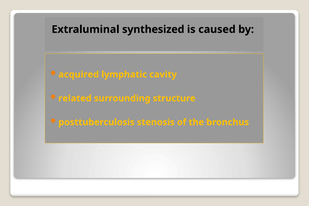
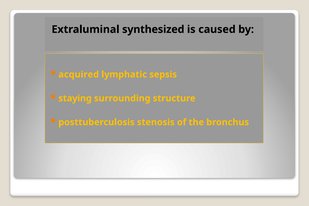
cavity: cavity -> sepsis
related: related -> staying
